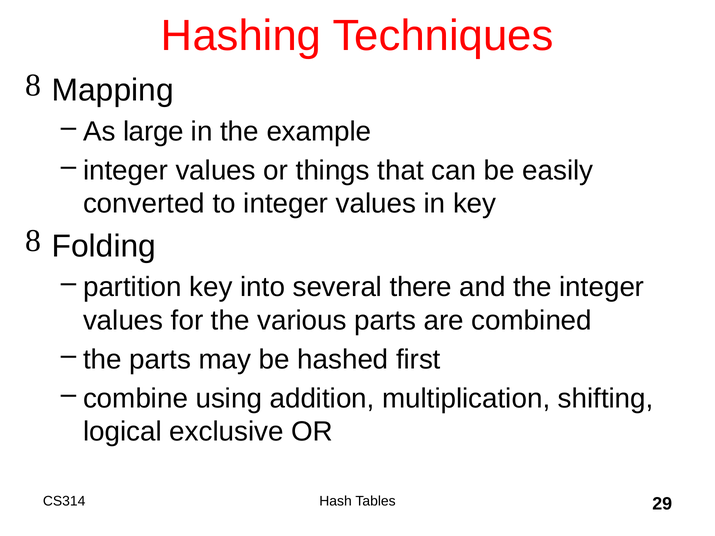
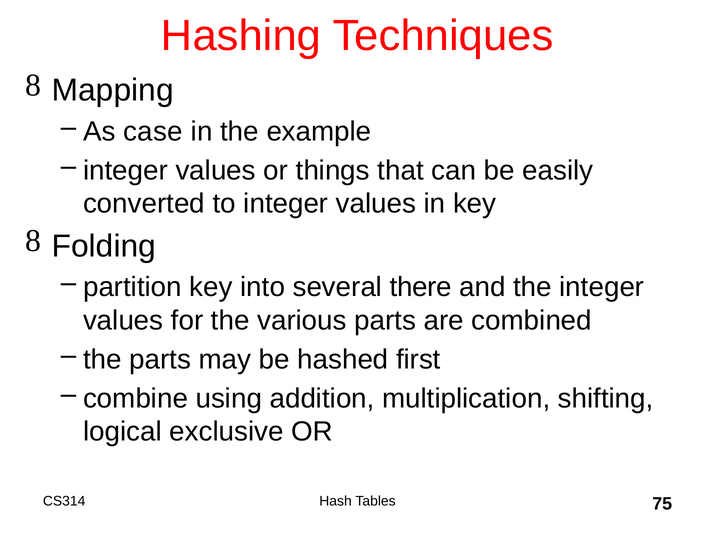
large: large -> case
29: 29 -> 75
